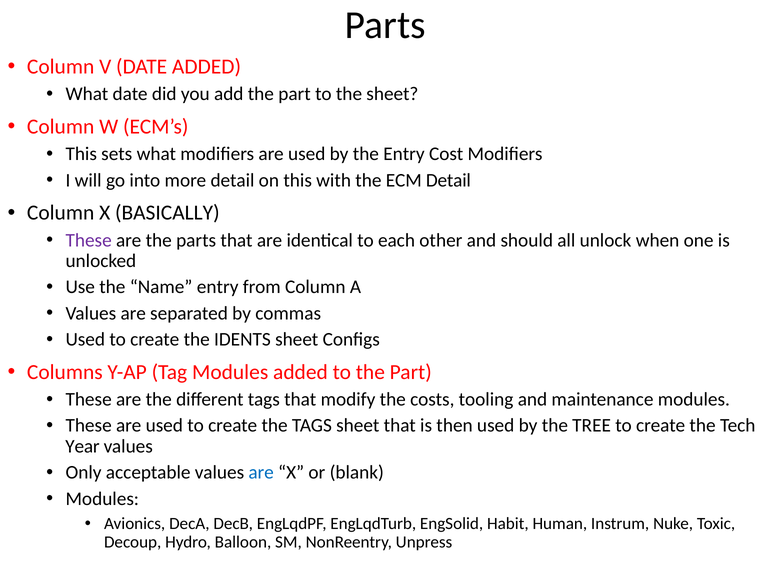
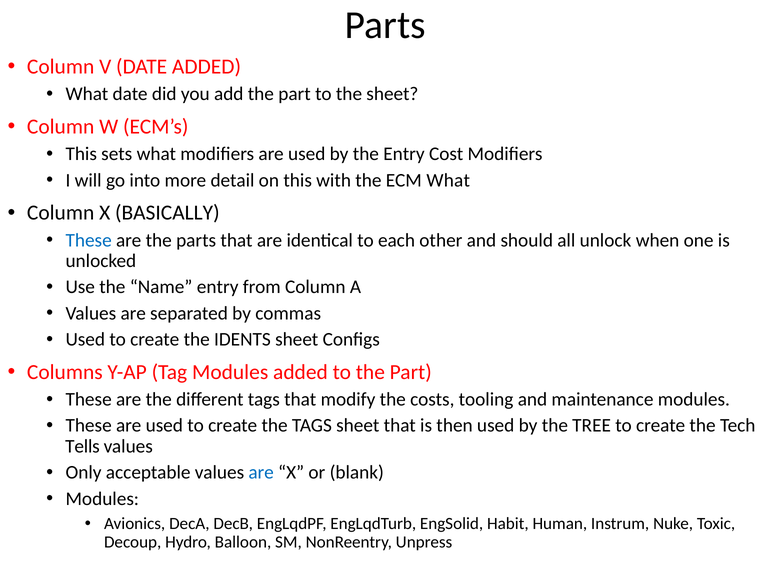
ECM Detail: Detail -> What
These at (89, 240) colour: purple -> blue
Year: Year -> Tells
